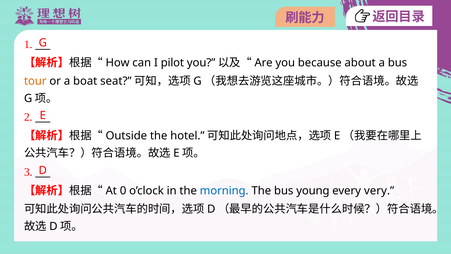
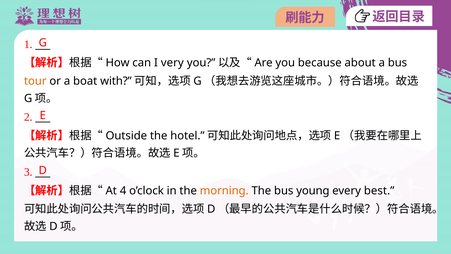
pilot: pilot -> very
seat: seat -> with
0: 0 -> 4
morning colour: blue -> orange
very: very -> best
